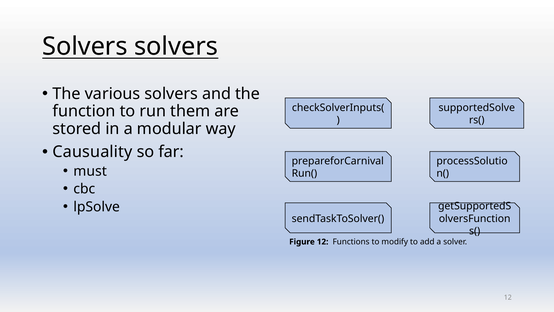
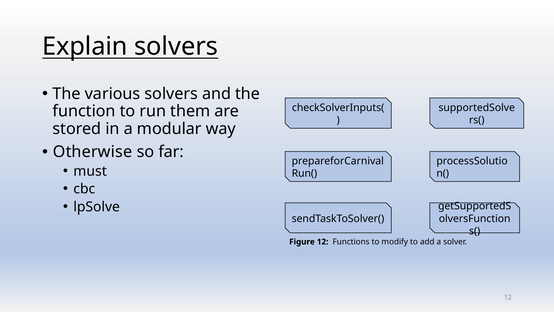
Solvers at (85, 47): Solvers -> Explain
Causuality: Causuality -> Otherwise
